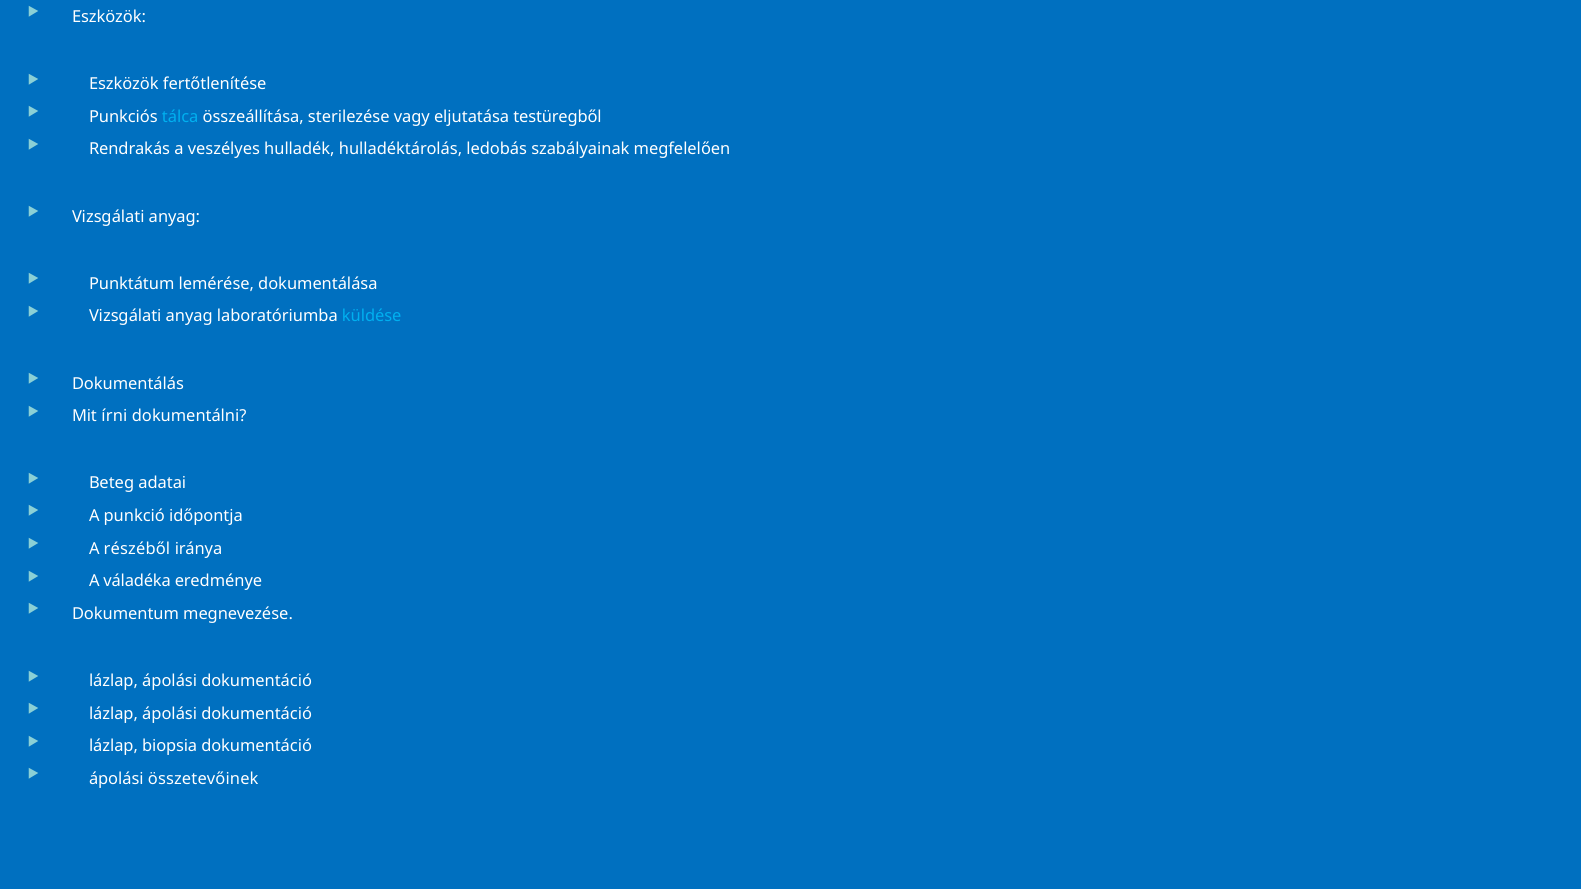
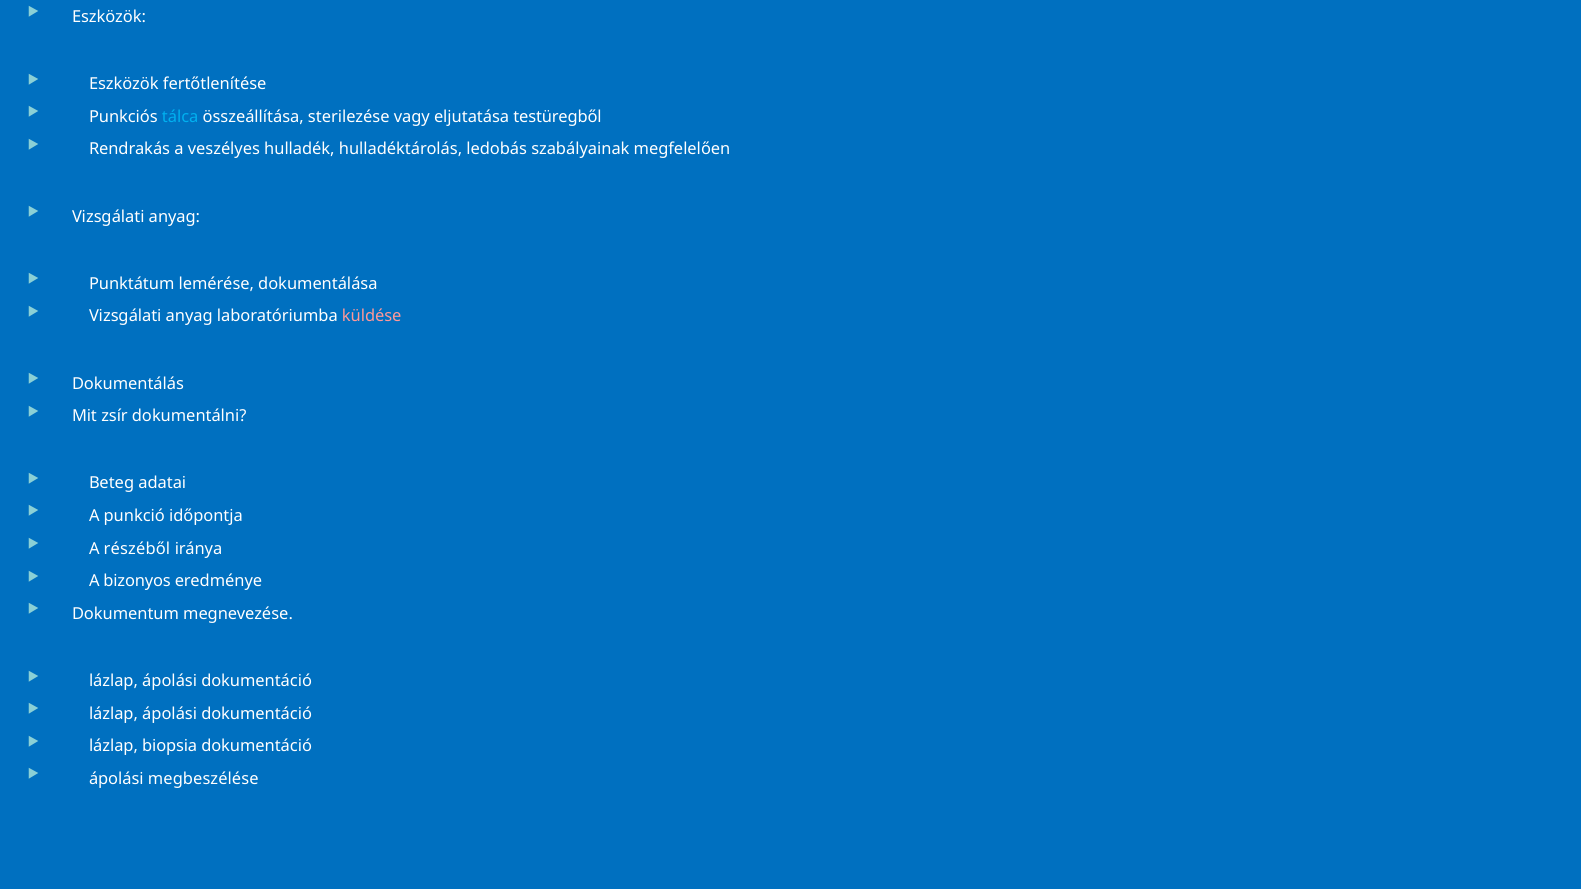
küldése colour: light blue -> pink
írni: írni -> zsír
váladéka: váladéka -> bizonyos
összetevőinek: összetevőinek -> megbeszélése
